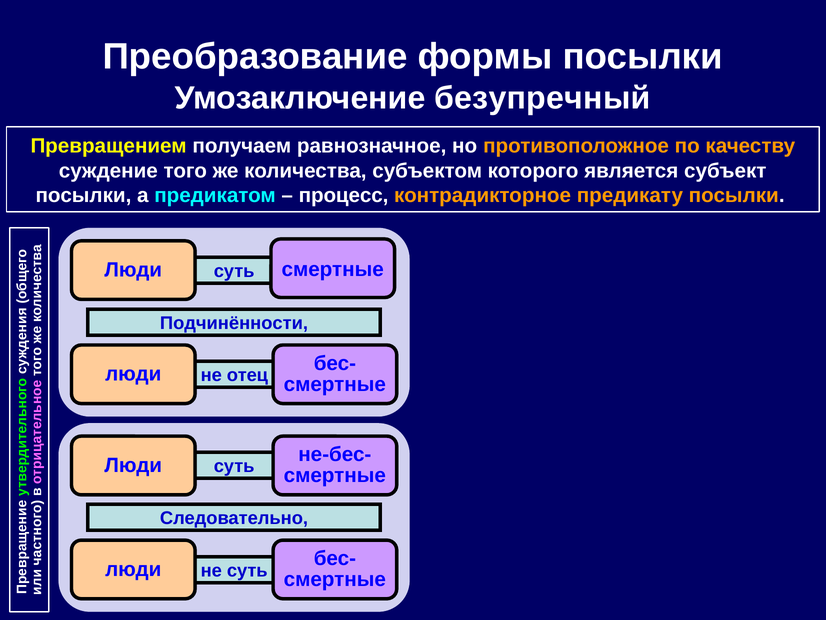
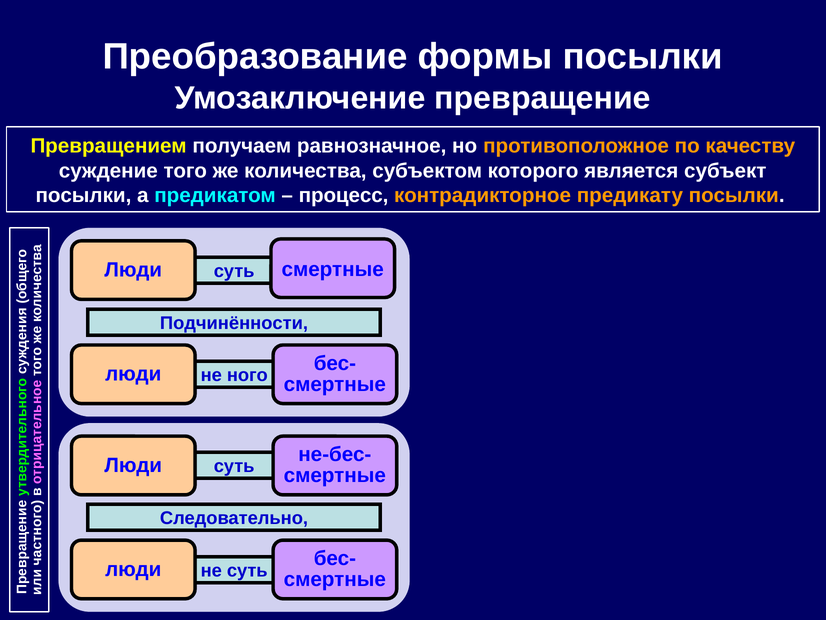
безупречный: безупречный -> превращение
отец: отец -> ного
